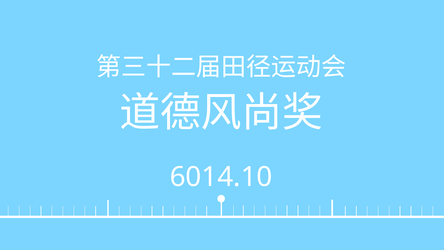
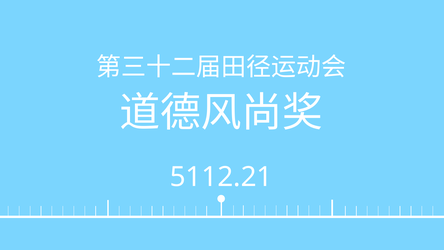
6014.10: 6014.10 -> 5112.21
